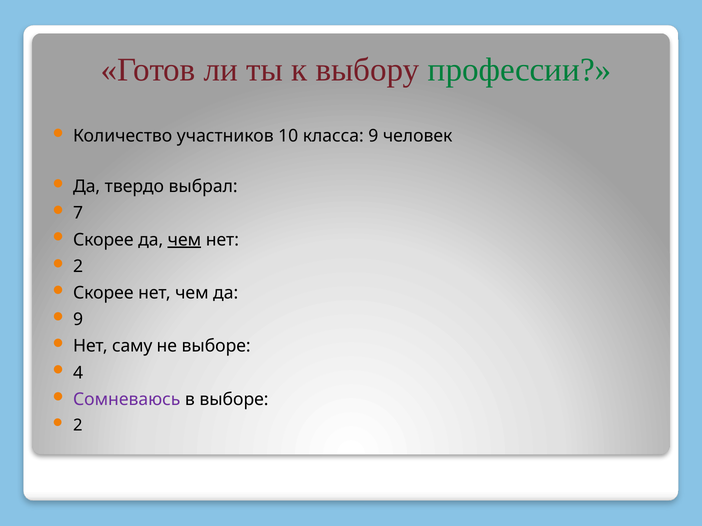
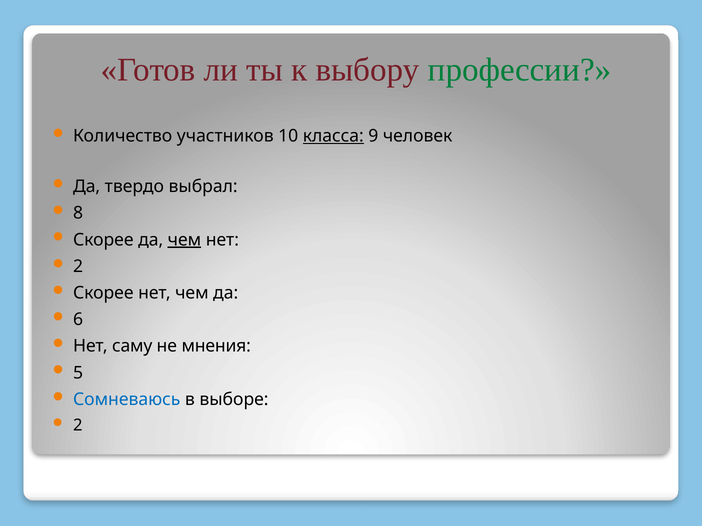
класса underline: none -> present
7: 7 -> 8
9 at (78, 320): 9 -> 6
не выборе: выборе -> мнения
4: 4 -> 5
Сомневаюсь colour: purple -> blue
